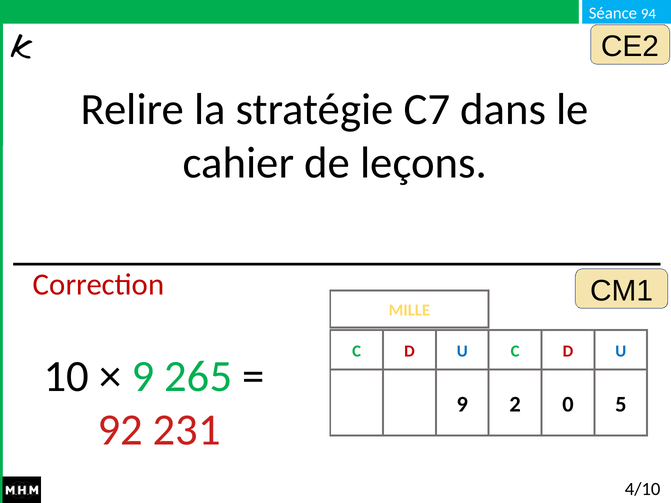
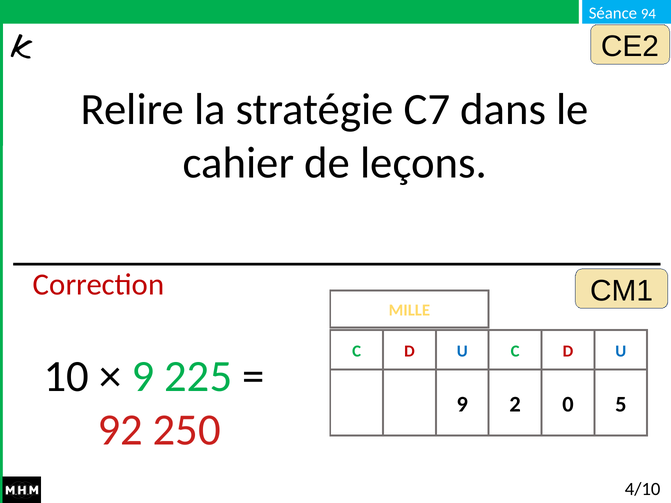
265: 265 -> 225
231: 231 -> 250
